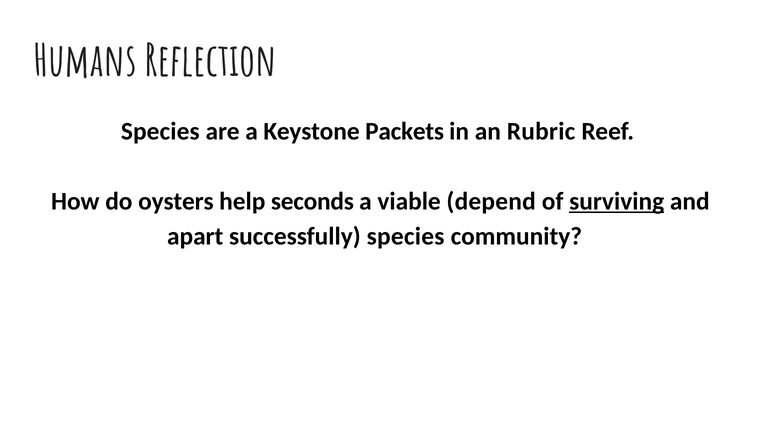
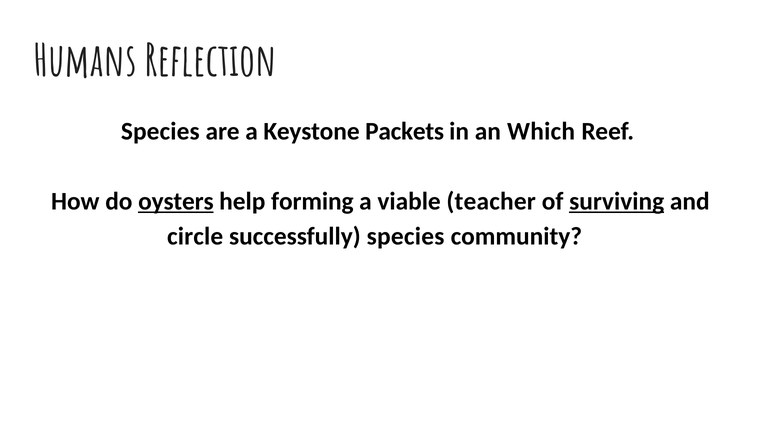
Rubric: Rubric -> Which
oysters underline: none -> present
seconds: seconds -> forming
depend: depend -> teacher
apart: apart -> circle
